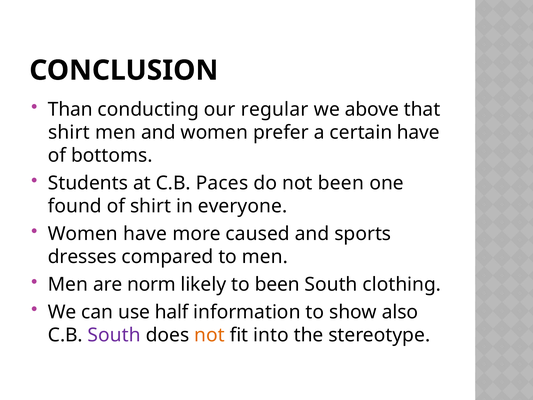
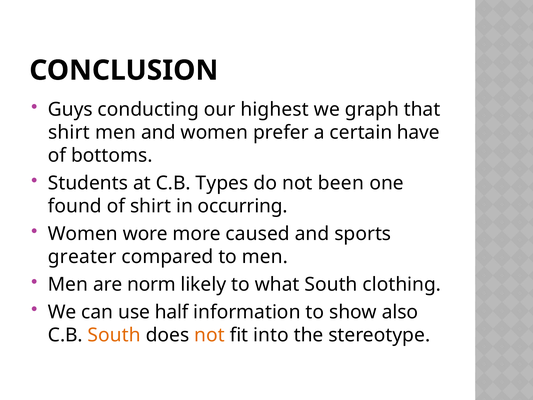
Than: Than -> Guys
regular: regular -> highest
above: above -> graph
Paces: Paces -> Types
everyone: everyone -> occurring
Women have: have -> wore
dresses: dresses -> greater
to been: been -> what
South at (114, 335) colour: purple -> orange
